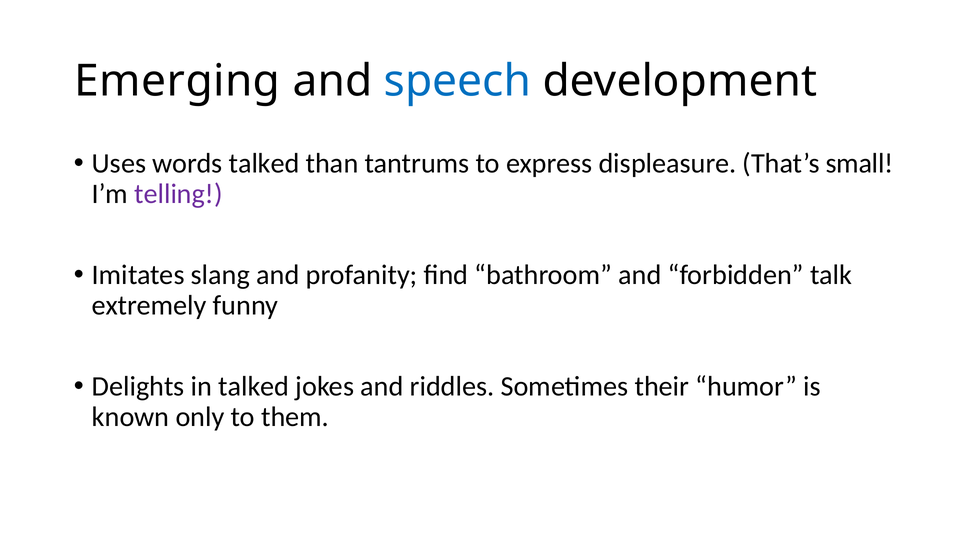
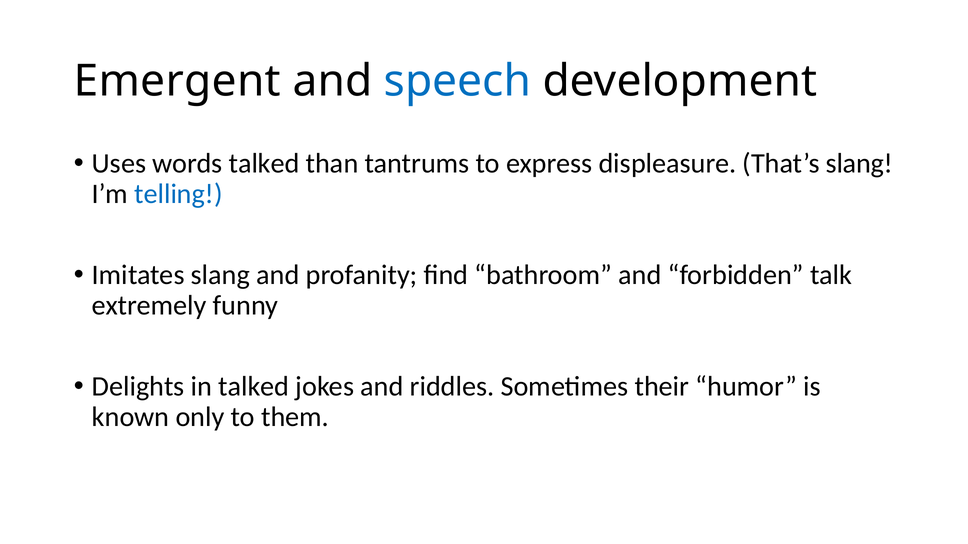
Emerging: Emerging -> Emergent
That’s small: small -> slang
telling colour: purple -> blue
